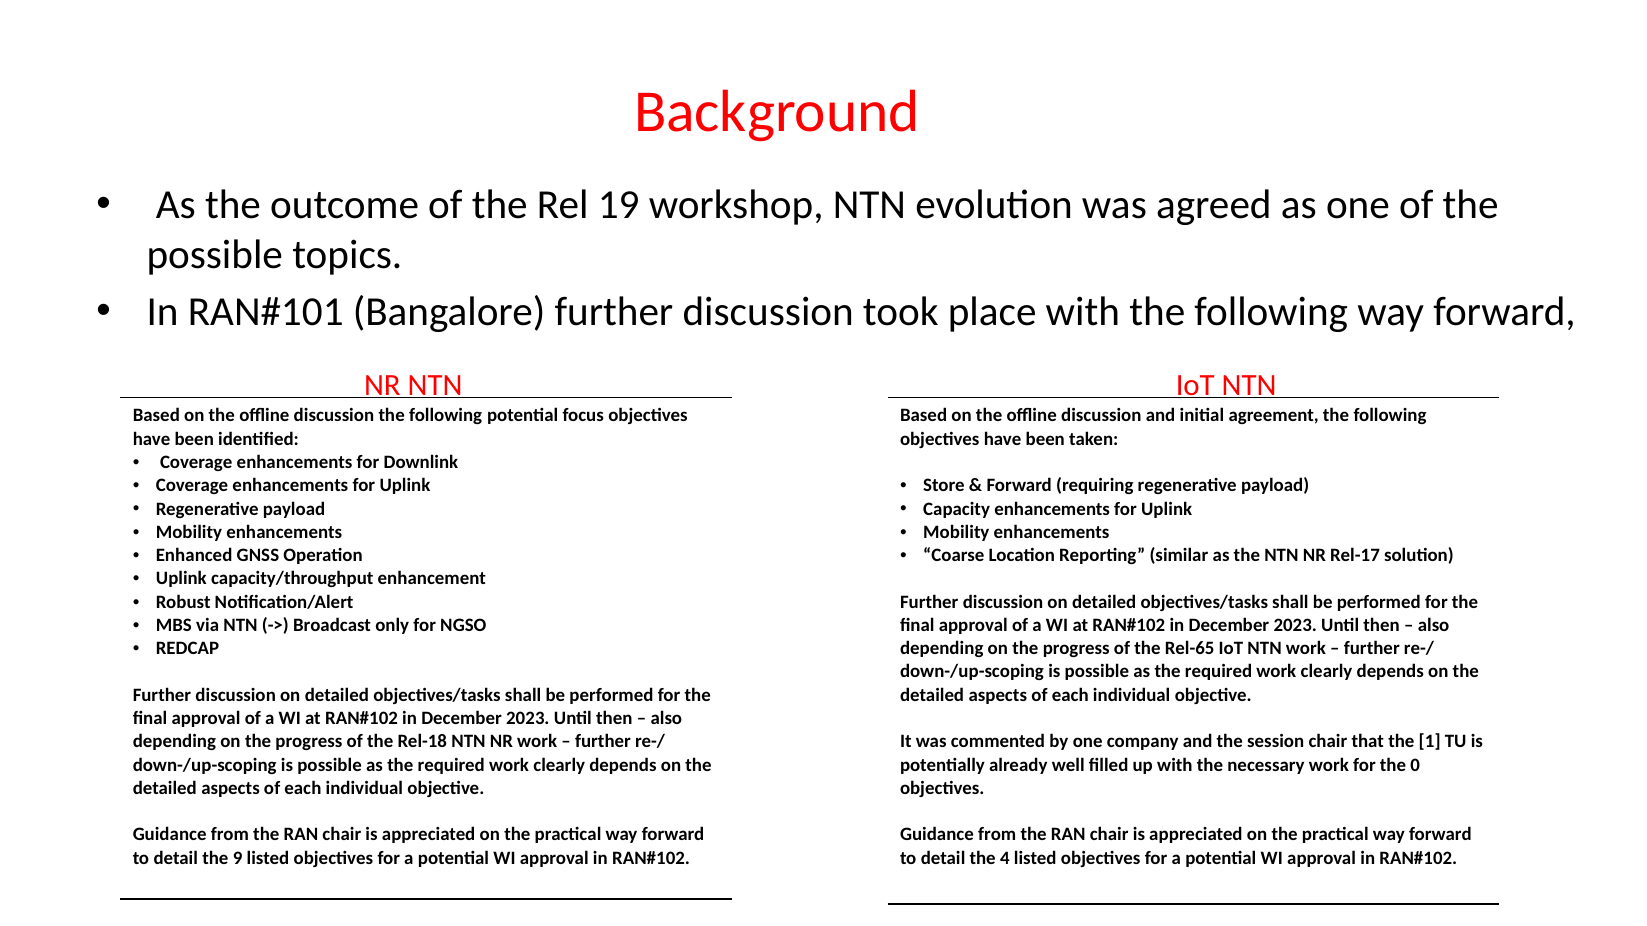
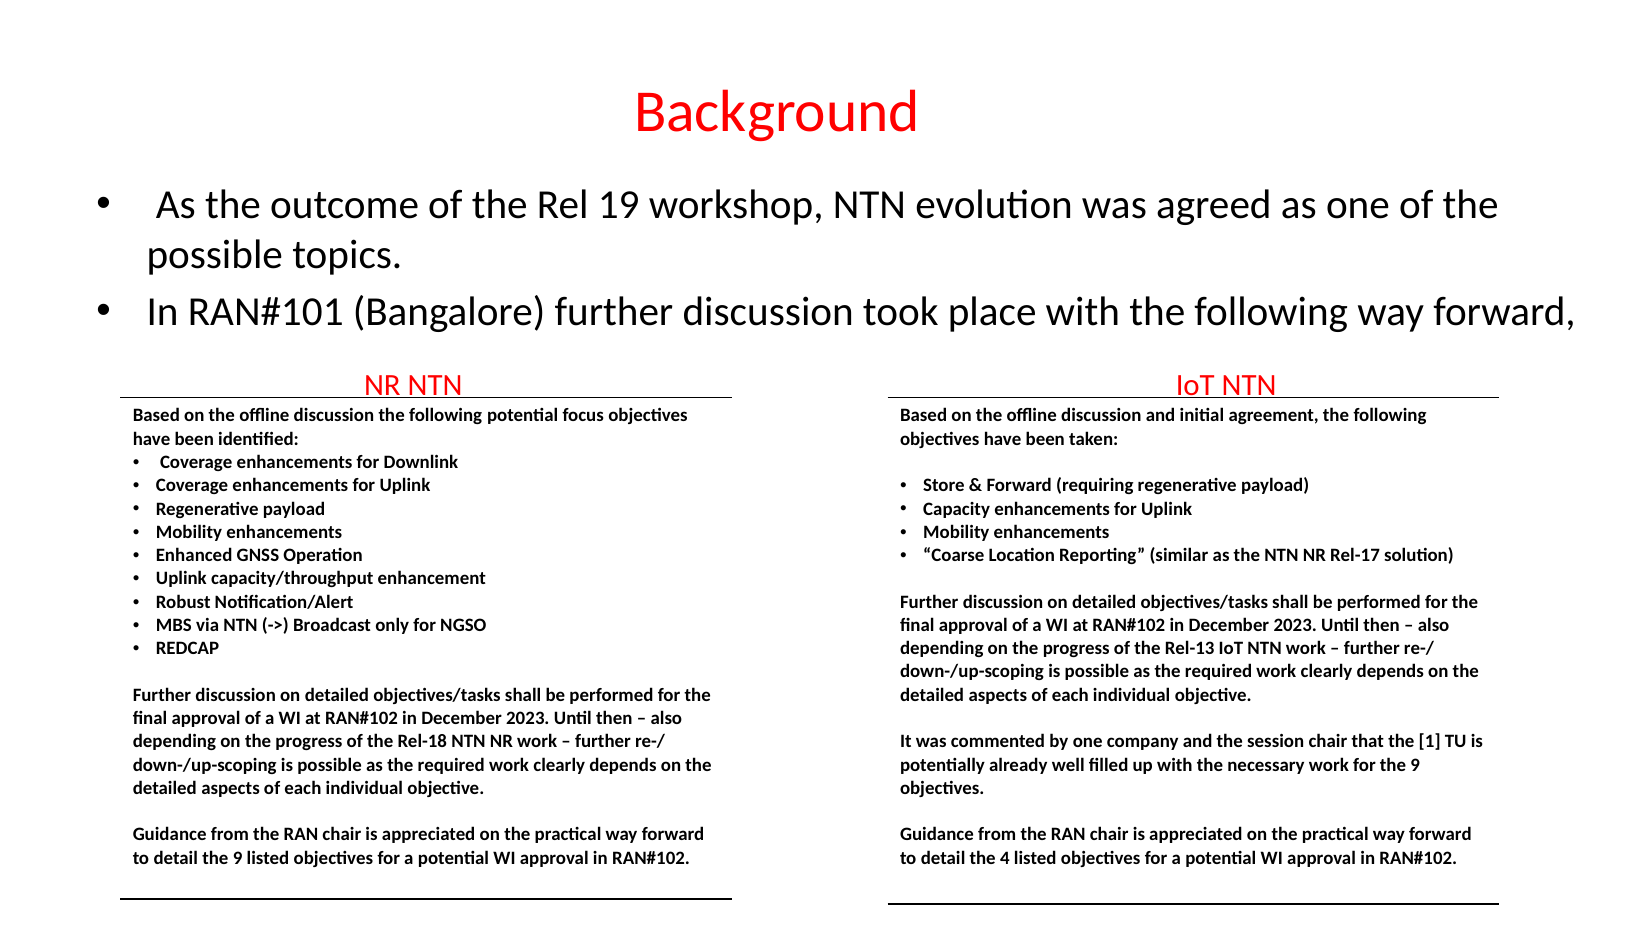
Rel-65: Rel-65 -> Rel-13
for the 0: 0 -> 9
